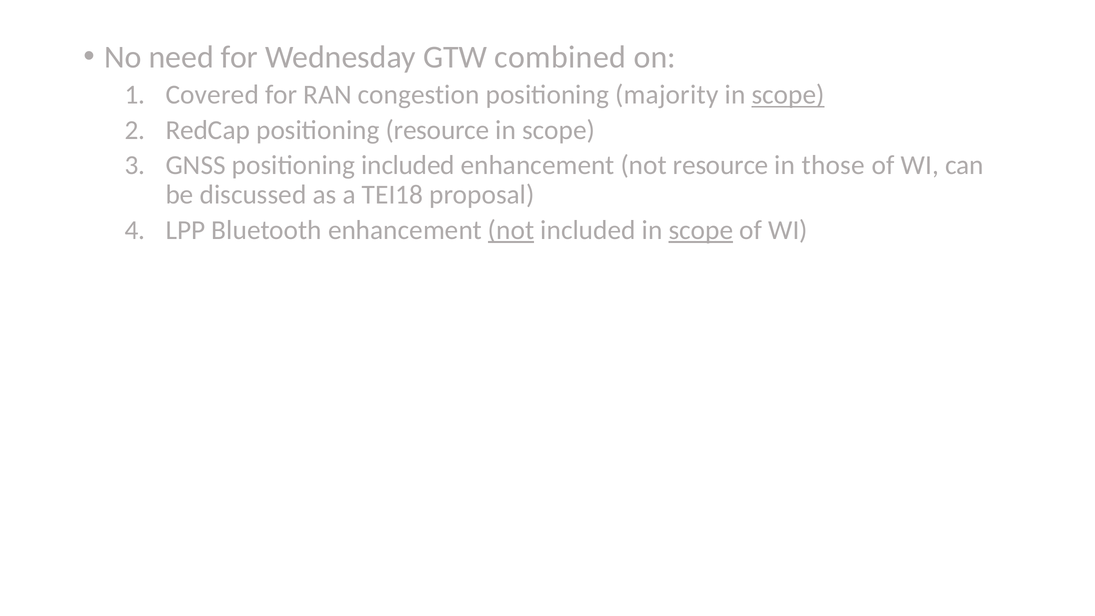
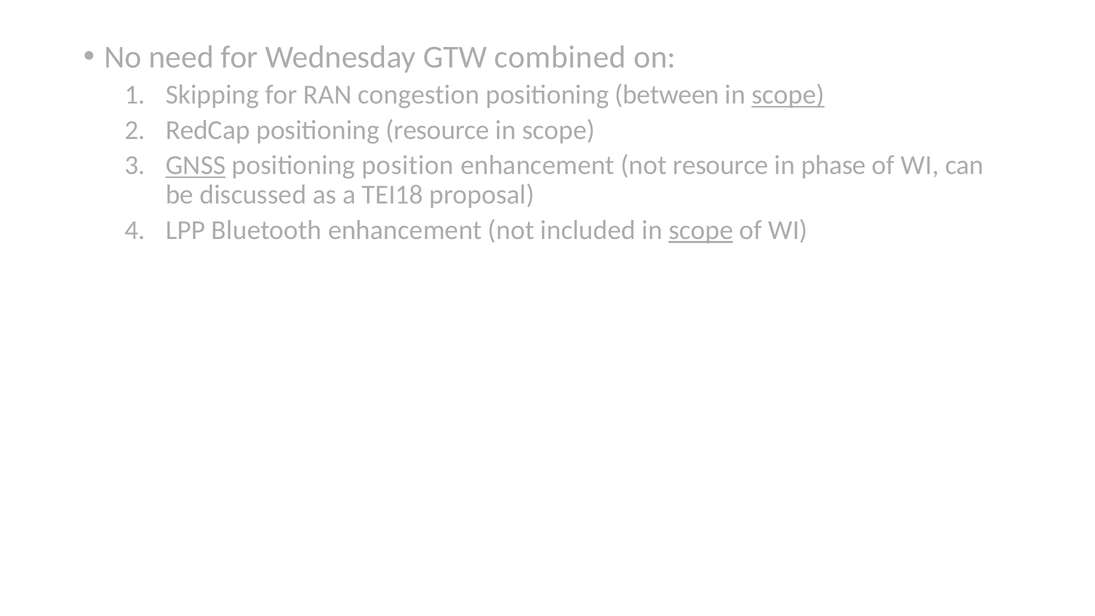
Covered: Covered -> Skipping
majority: majority -> between
GNSS underline: none -> present
positioning included: included -> position
those: those -> phase
not at (511, 230) underline: present -> none
